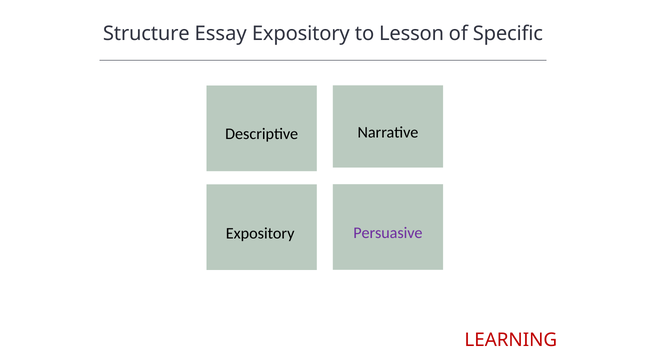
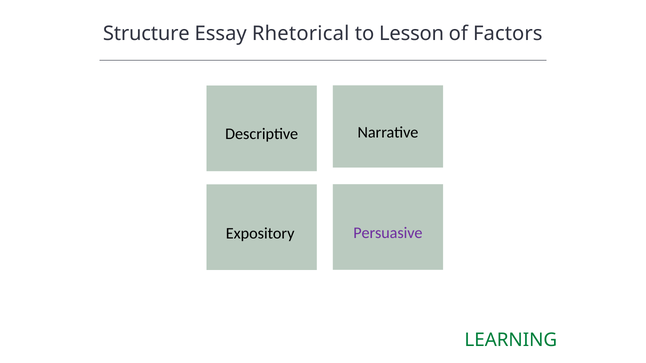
Essay Expository: Expository -> Rhetorical
Specific: Specific -> Factors
LEARNING colour: red -> green
